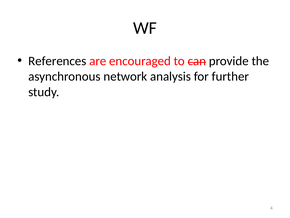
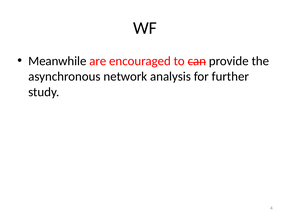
References: References -> Meanwhile
